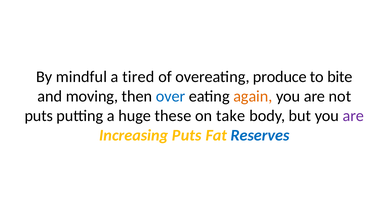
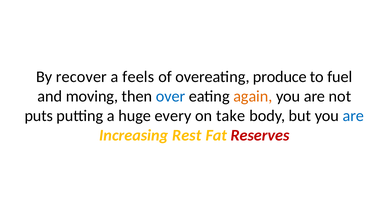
mindful: mindful -> recover
tired: tired -> feels
bite: bite -> fuel
these: these -> every
are at (353, 116) colour: purple -> blue
Increasing Puts: Puts -> Rest
Reserves colour: blue -> red
